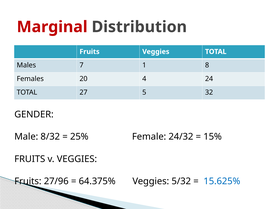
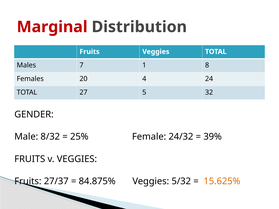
15%: 15% -> 39%
27/96: 27/96 -> 27/37
64.375%: 64.375% -> 84.875%
15.625% colour: blue -> orange
